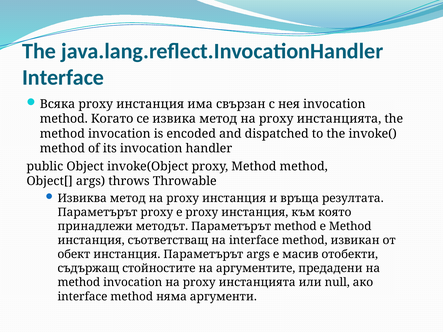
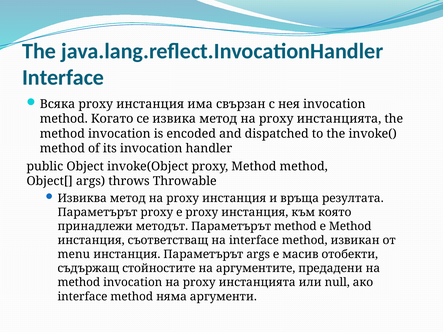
обект: обект -> menu
